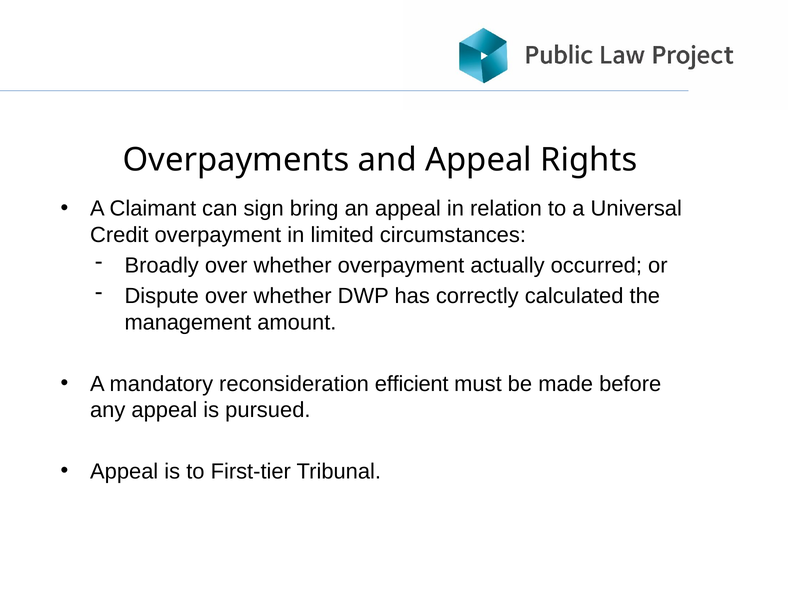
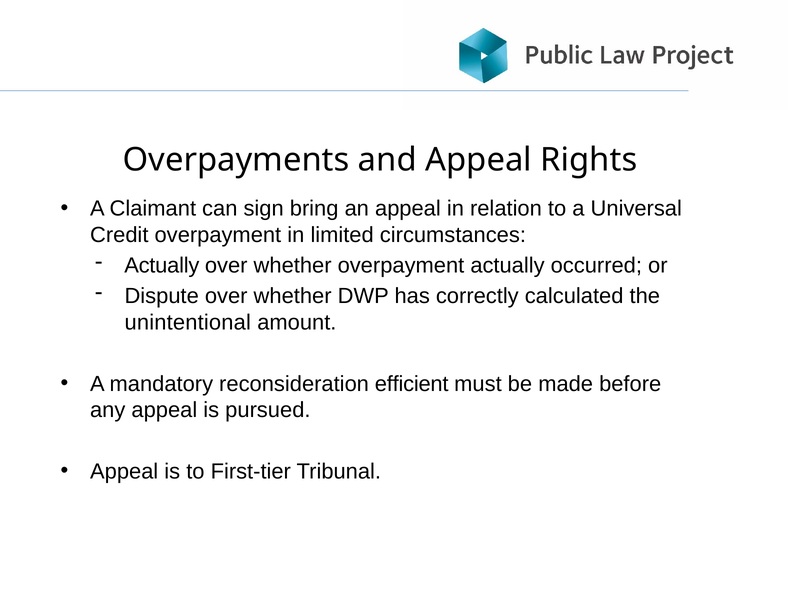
Broadly at (162, 266): Broadly -> Actually
management: management -> unintentional
